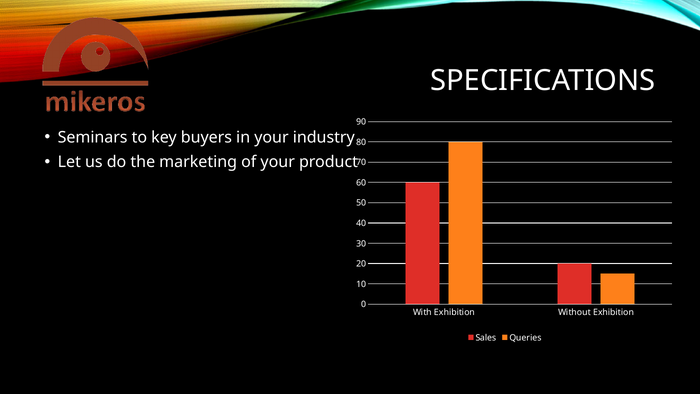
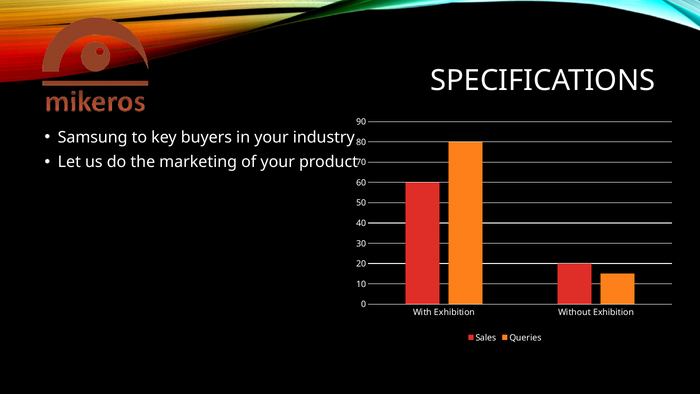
Seminars: Seminars -> Samsung
